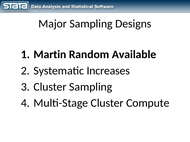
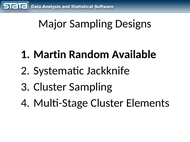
Increases: Increases -> Jackknife
Compute: Compute -> Elements
